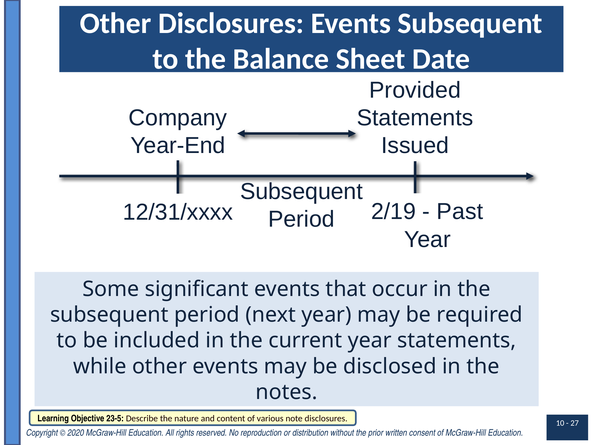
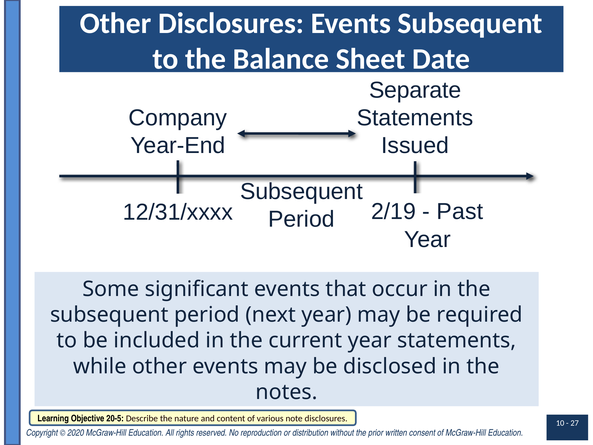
Provided: Provided -> Separate
23-5: 23-5 -> 20-5
